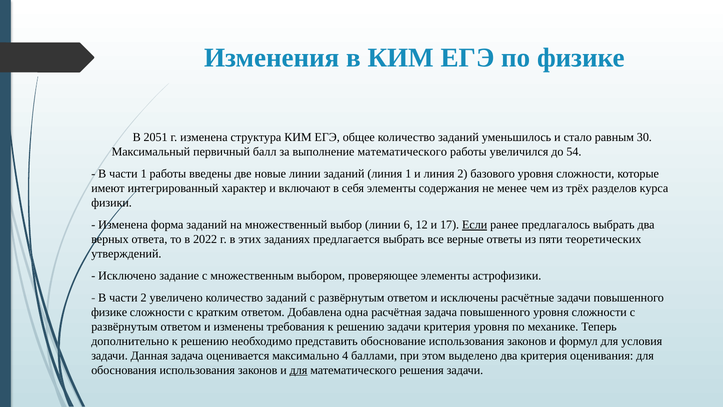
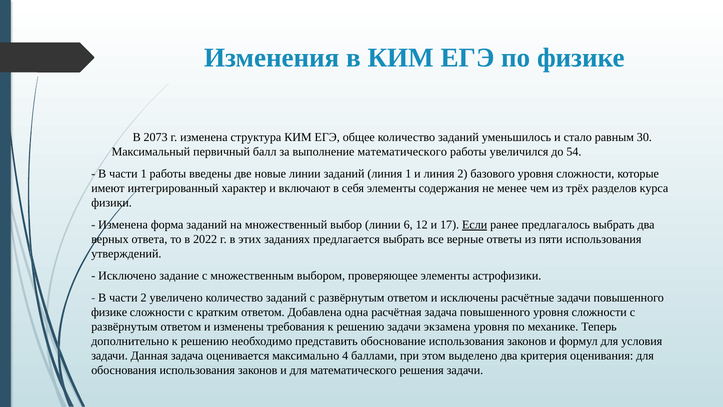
2051: 2051 -> 2073
пяти теоретических: теоретических -> использования
задачи критерия: критерия -> экзамена
для at (299, 370) underline: present -> none
